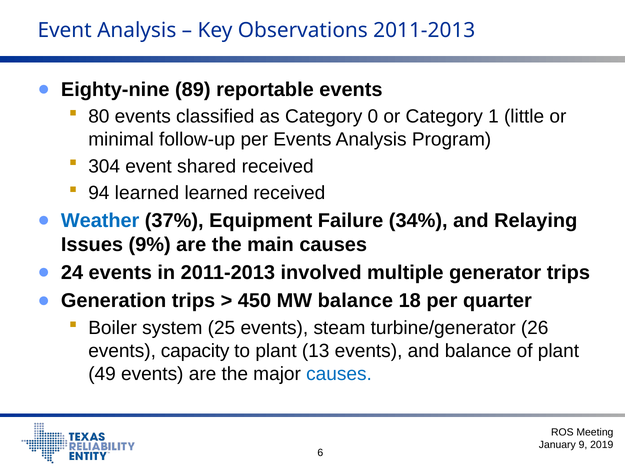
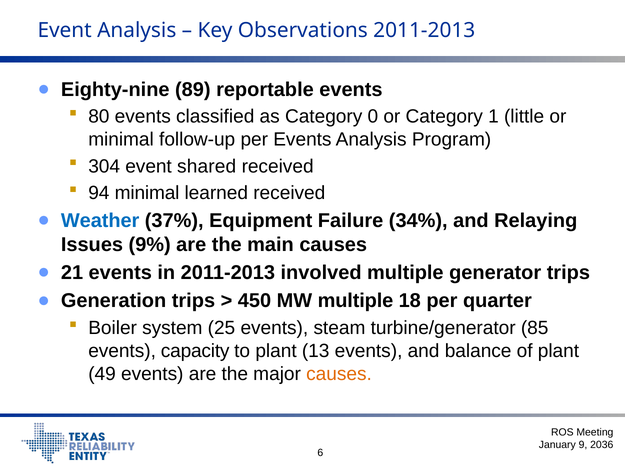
94 learned: learned -> minimal
24: 24 -> 21
MW balance: balance -> multiple
26: 26 -> 85
causes at (339, 374) colour: blue -> orange
2019: 2019 -> 2036
